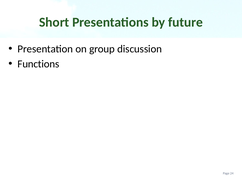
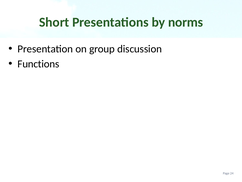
future: future -> norms
